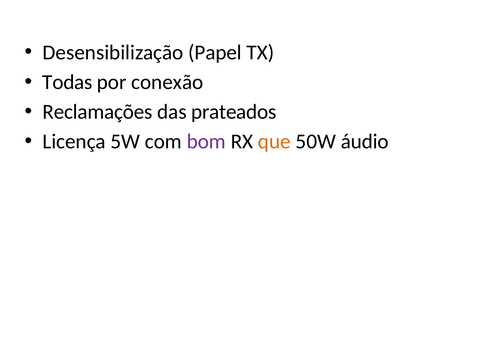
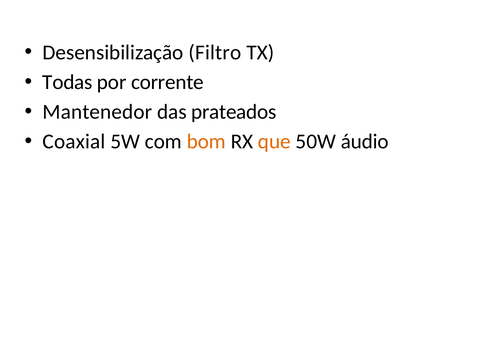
Papel: Papel -> Filtro
conexão: conexão -> corrente
Reclamações: Reclamações -> Mantenedor
Licença: Licença -> Coaxial
bom colour: purple -> orange
